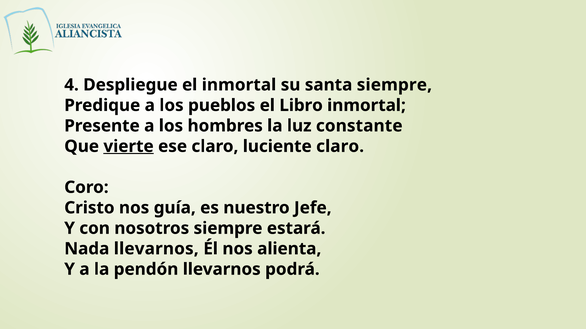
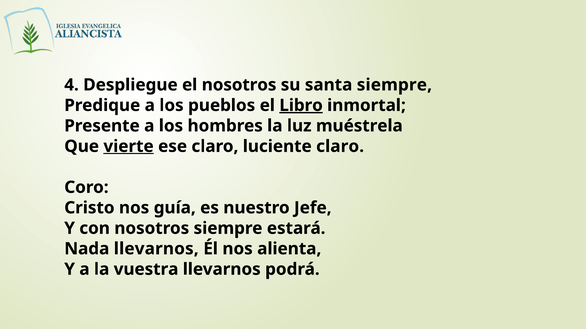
el inmortal: inmortal -> nosotros
Libro underline: none -> present
constante: constante -> muéstrela
pendón: pendón -> vuestra
